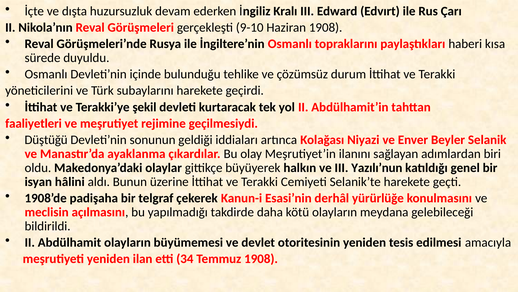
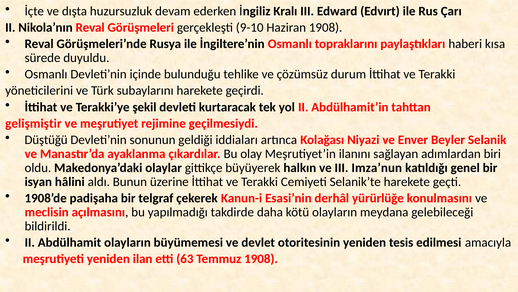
faaliyetleri: faaliyetleri -> gelişmiştir
Yazılı’nun: Yazılı’nun -> Imza’nun
34: 34 -> 63
